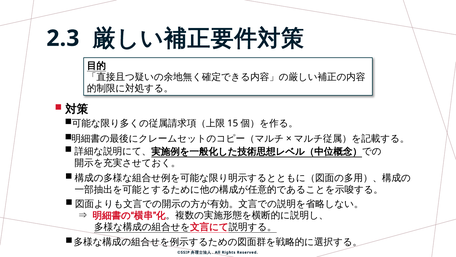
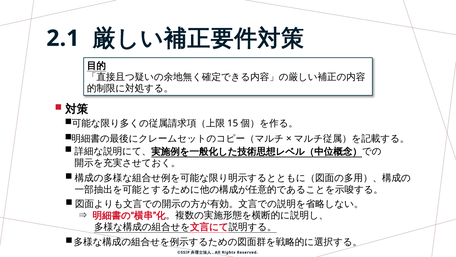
2.3: 2.3 -> 2.1
